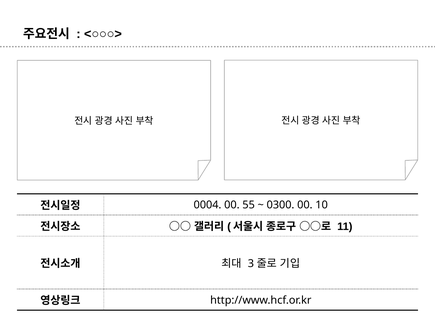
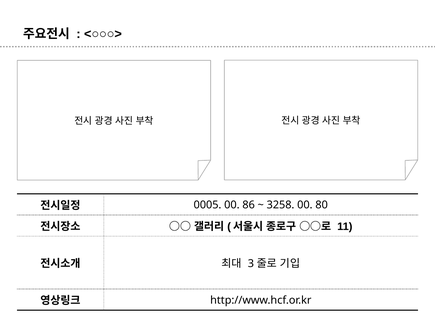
0004: 0004 -> 0005
55: 55 -> 86
0300: 0300 -> 3258
10: 10 -> 80
